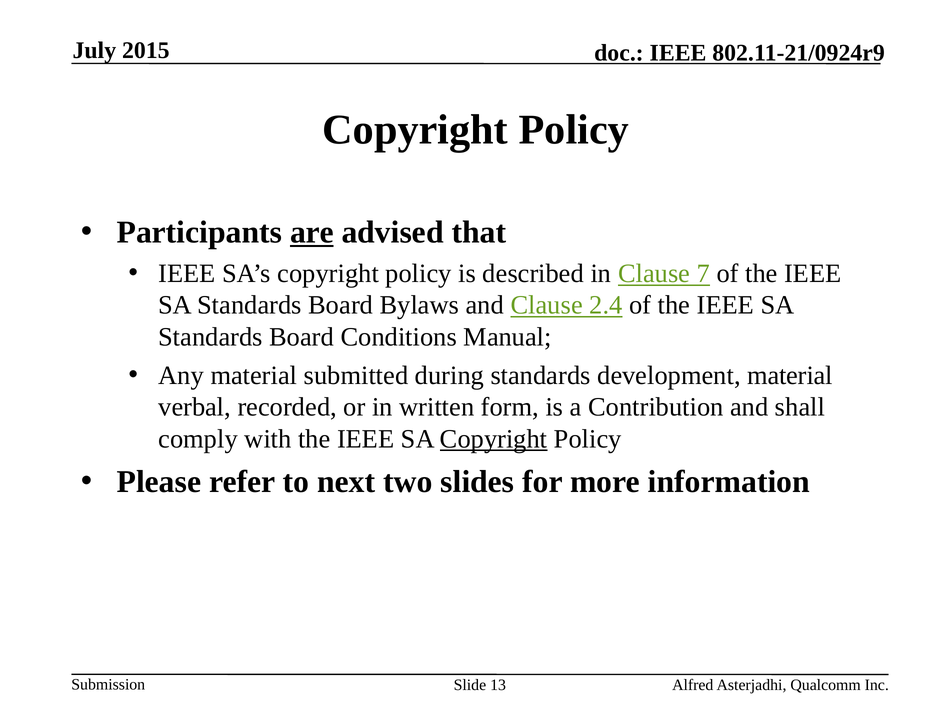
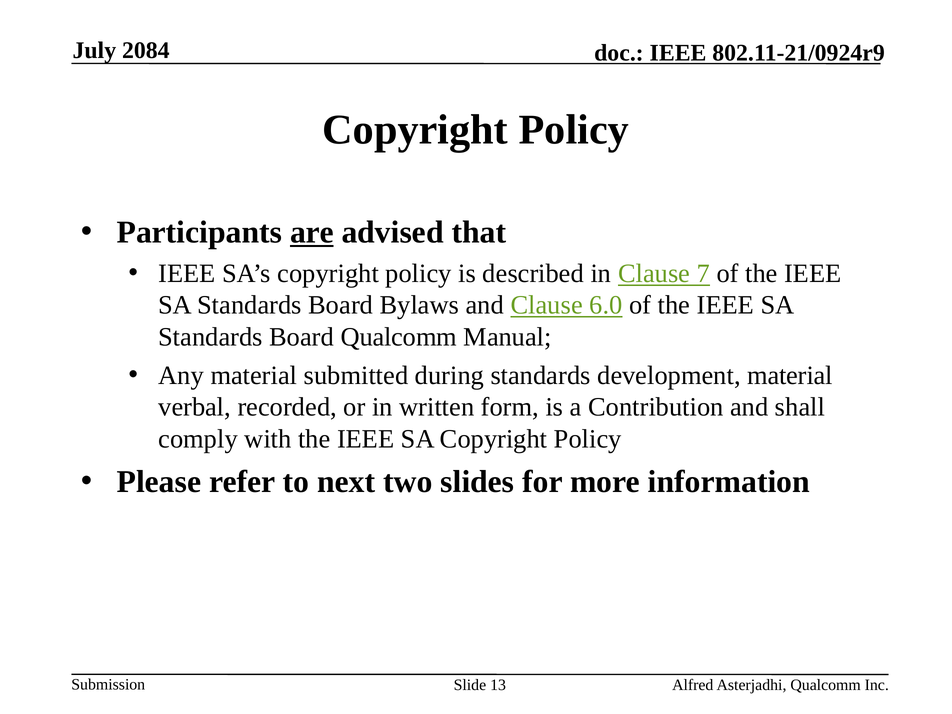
2015: 2015 -> 2084
2.4: 2.4 -> 6.0
Board Conditions: Conditions -> Qualcomm
Copyright at (494, 439) underline: present -> none
